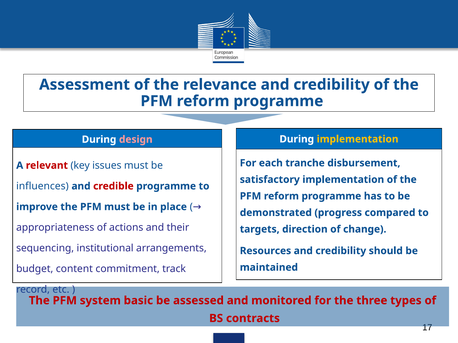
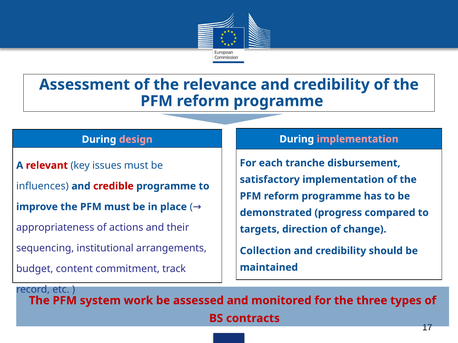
implementation at (358, 139) colour: yellow -> pink
Resources: Resources -> Collection
basic: basic -> work
